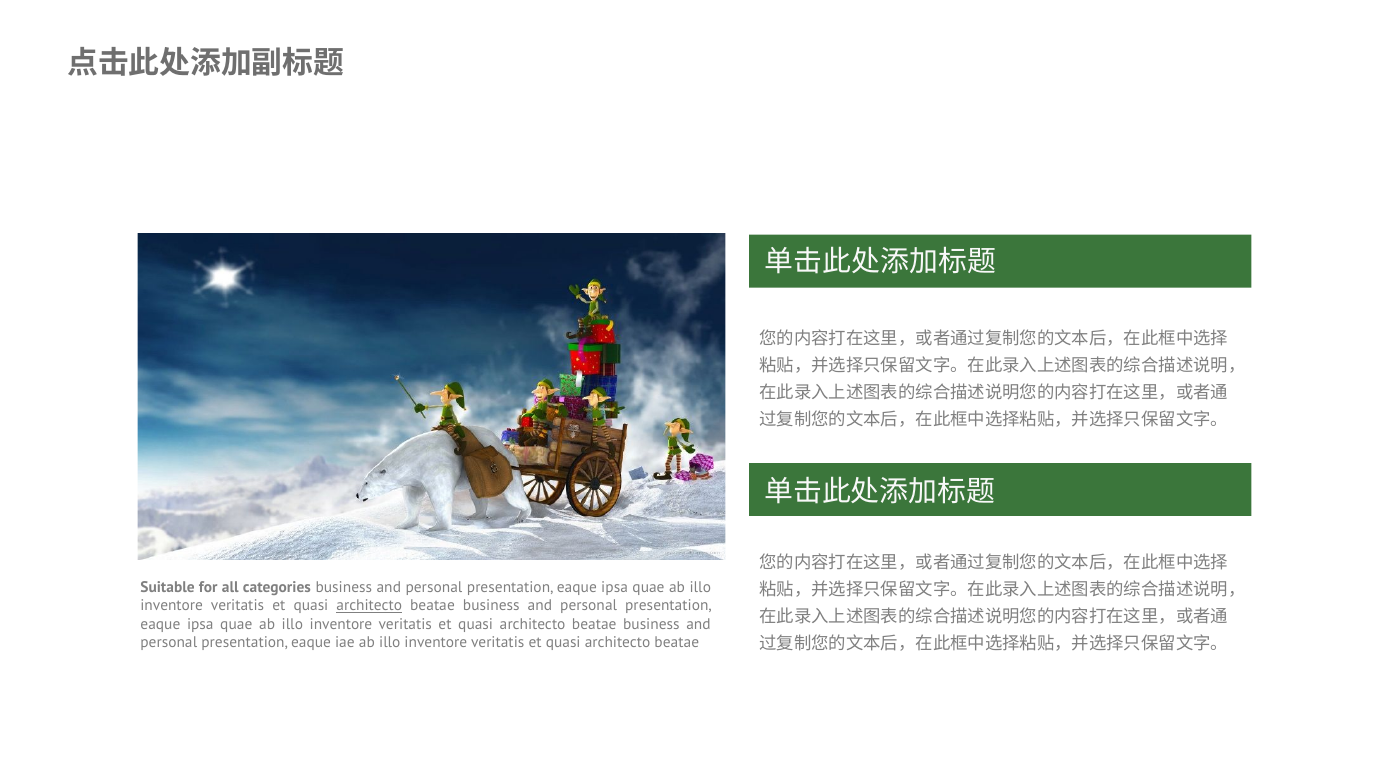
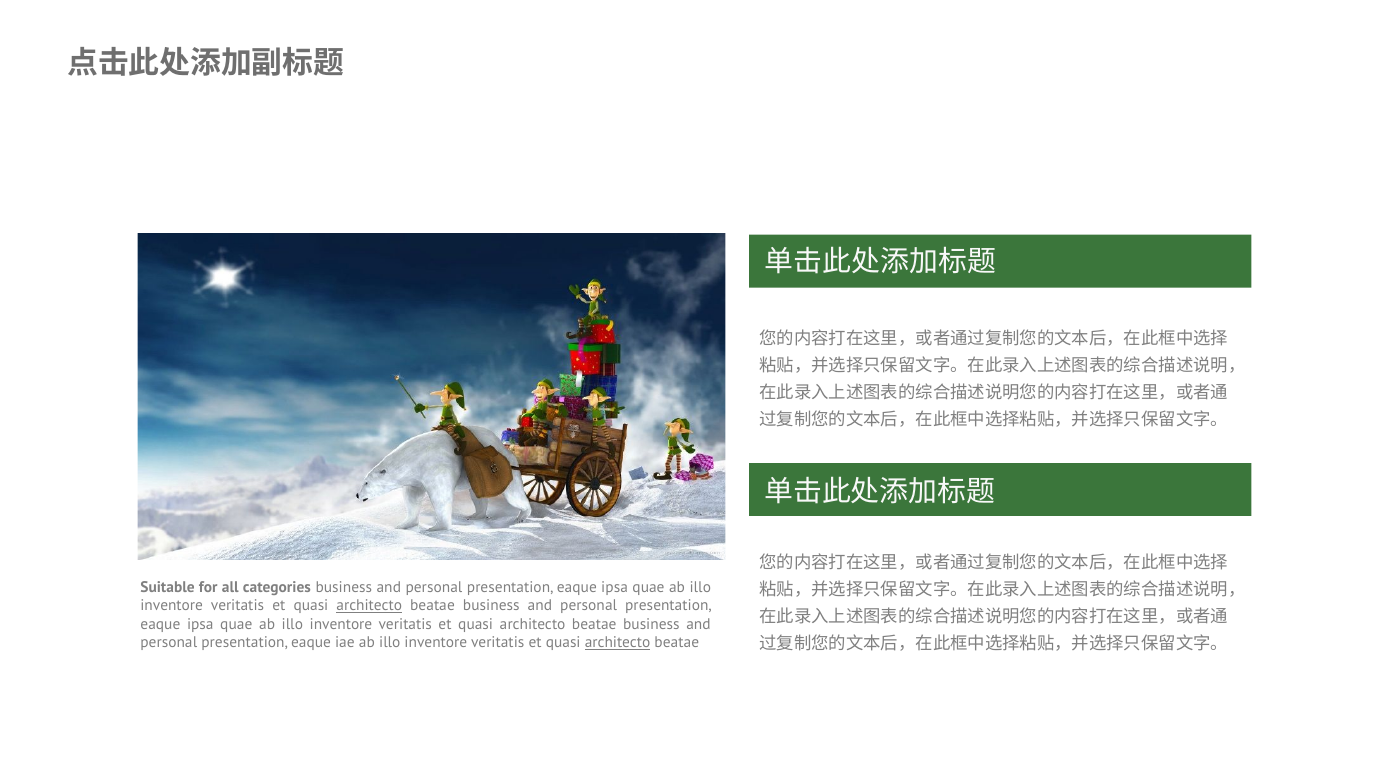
architecto at (618, 643) underline: none -> present
